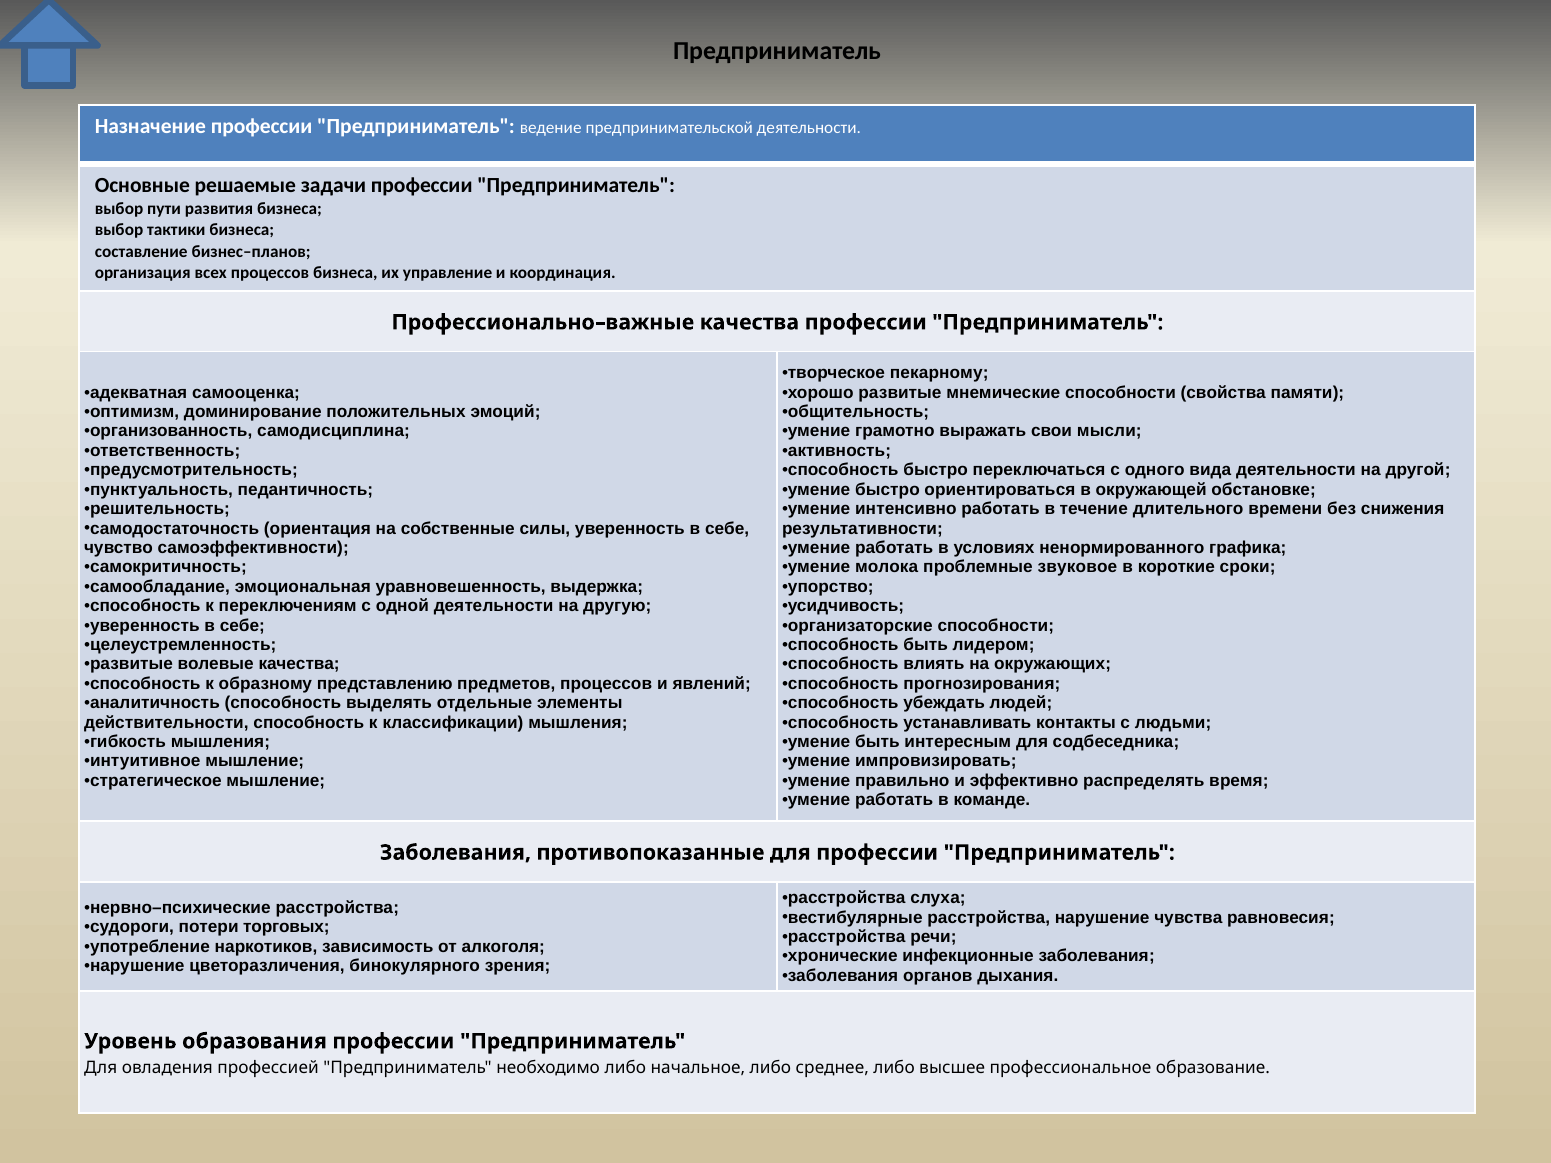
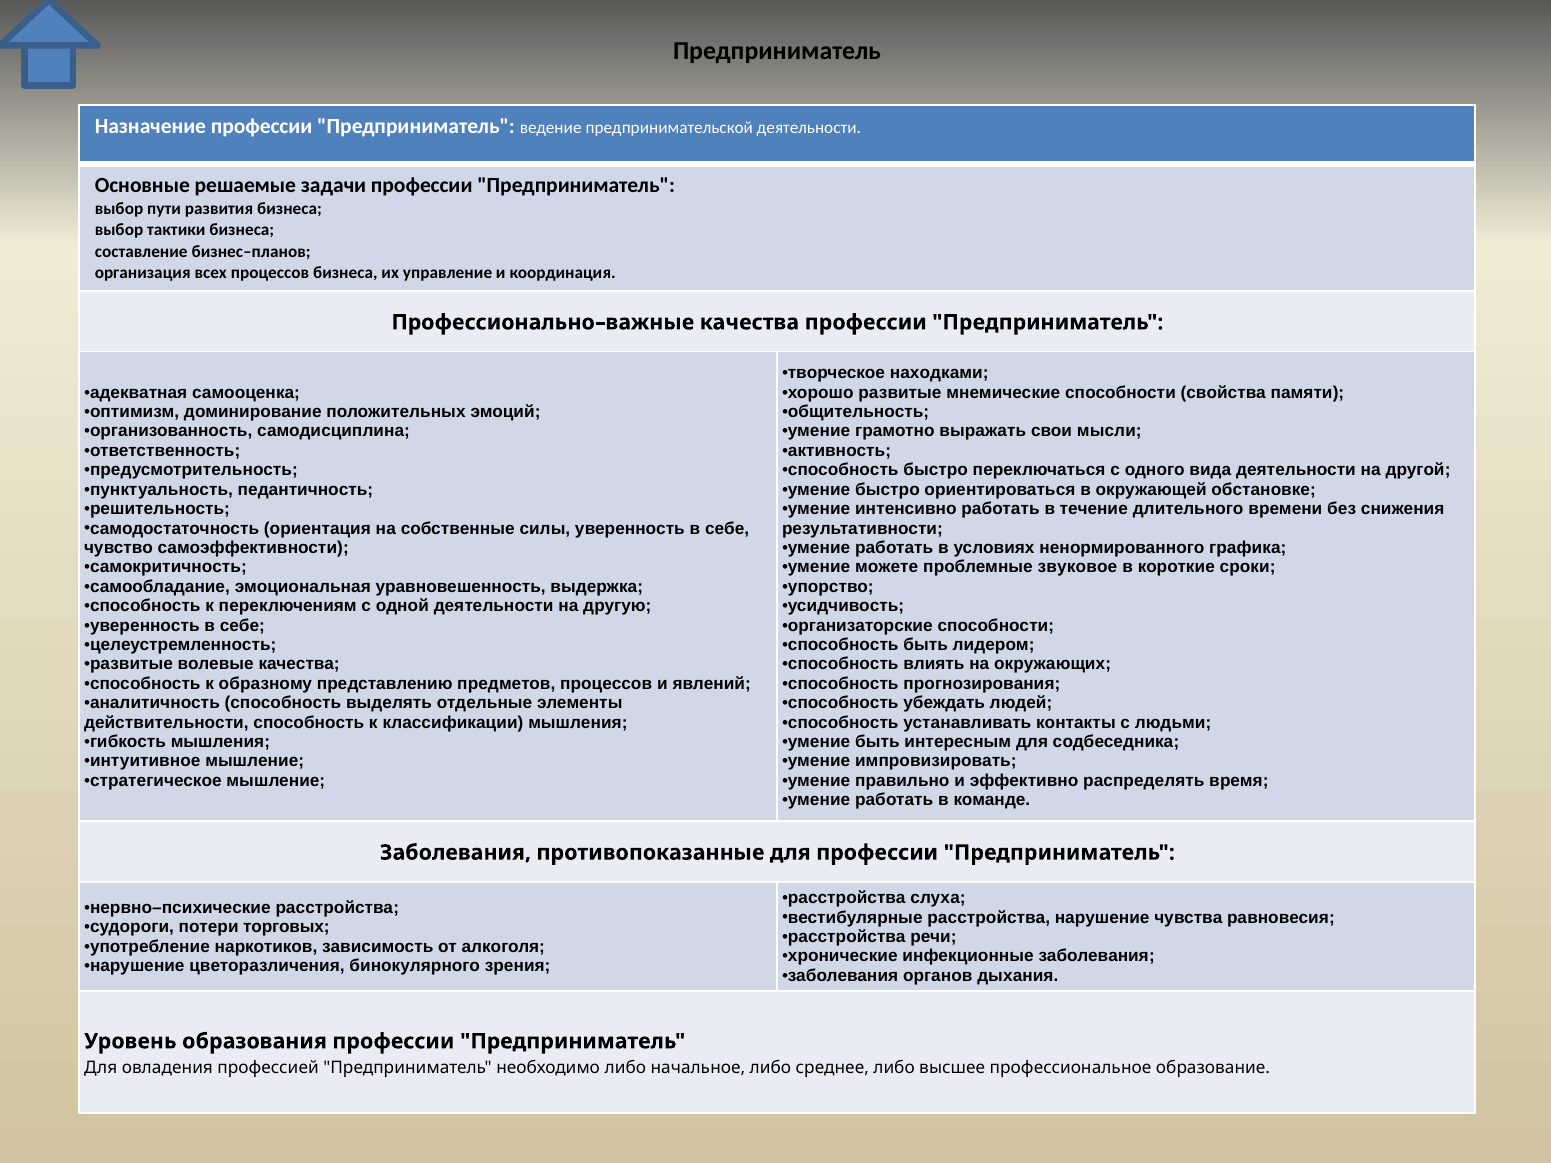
пекарному: пекарному -> находками
молока: молока -> можете
